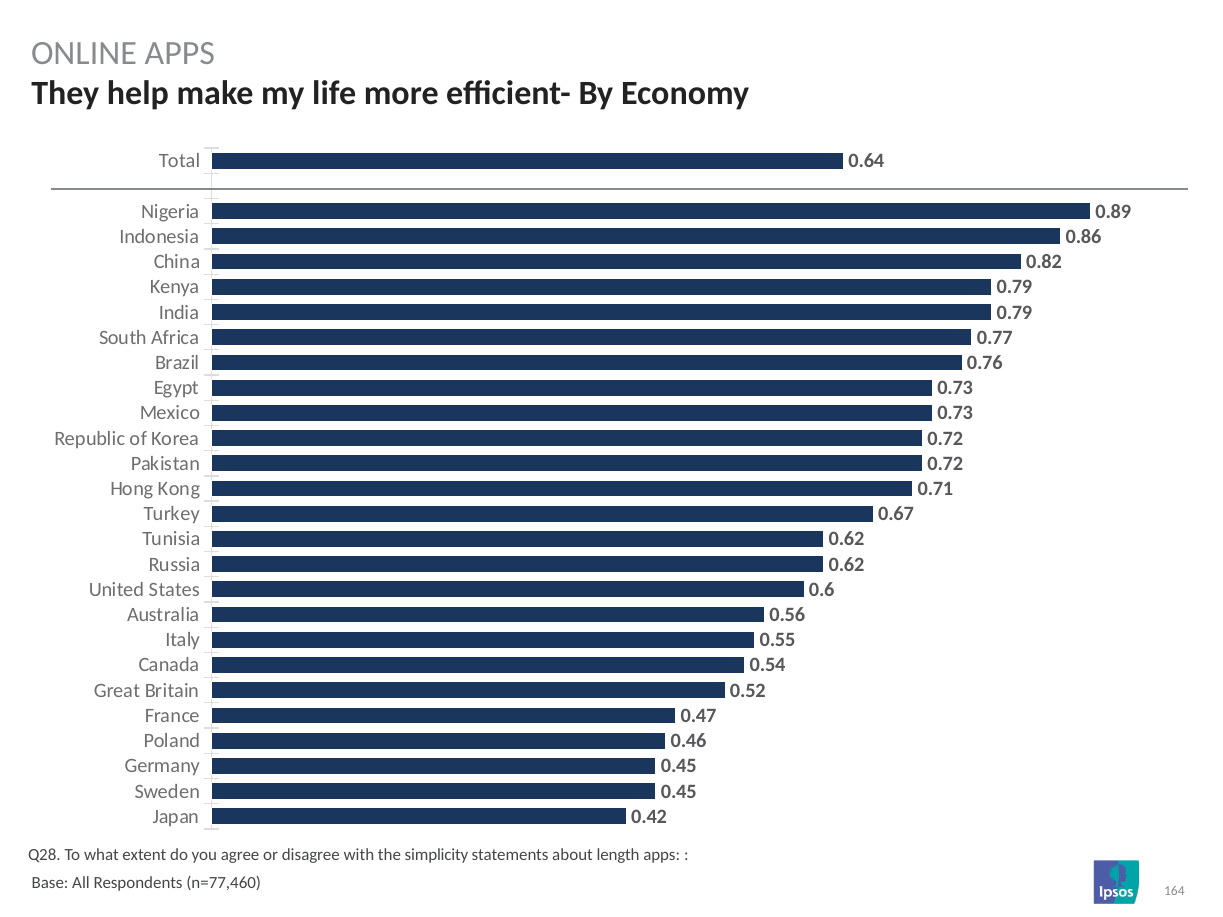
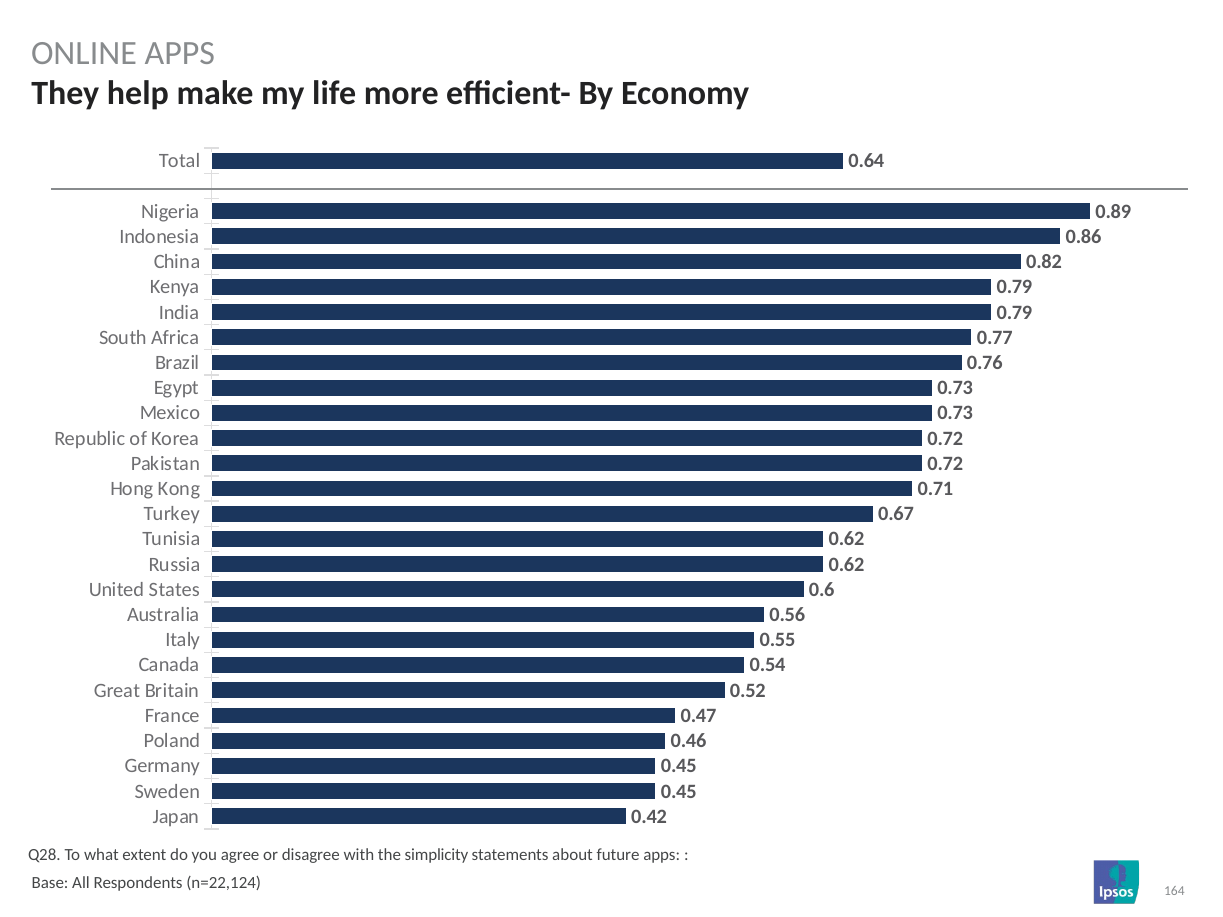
length: length -> future
n=77,460: n=77,460 -> n=22,124
